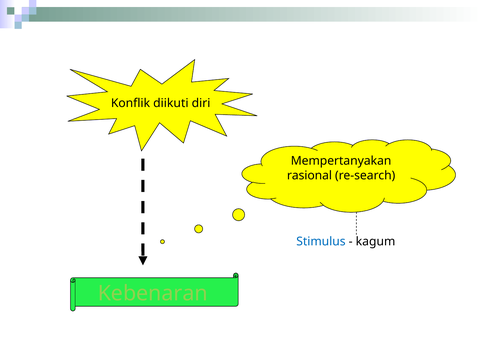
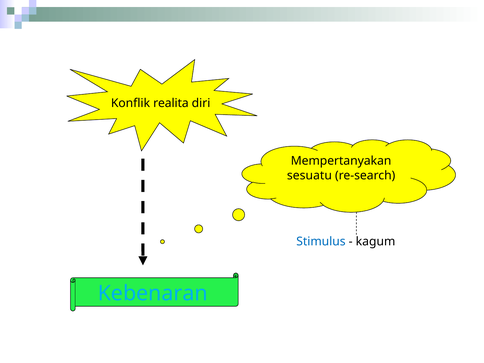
diikuti: diikuti -> realita
rasional: rasional -> sesuatu
Kebenaran colour: light green -> light blue
